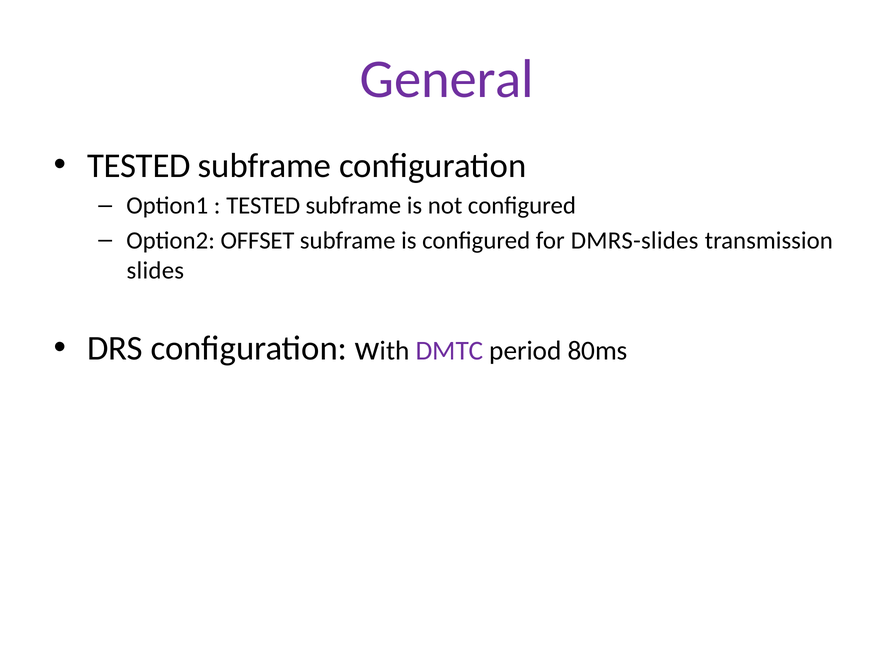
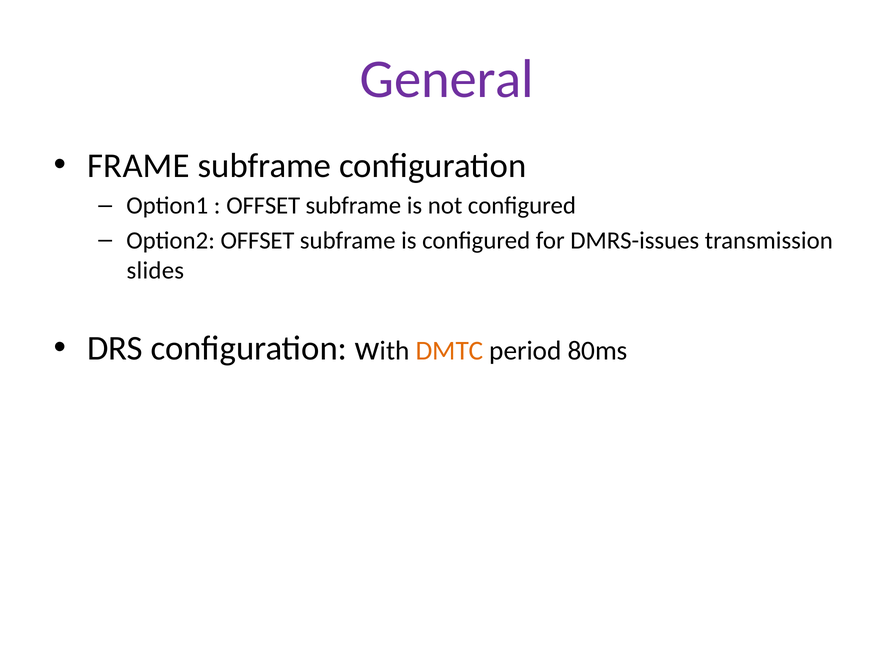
TESTED at (139, 166): TESTED -> FRAME
TESTED at (263, 206): TESTED -> OFFSET
DMRS-slides: DMRS-slides -> DMRS-issues
DMTC colour: purple -> orange
